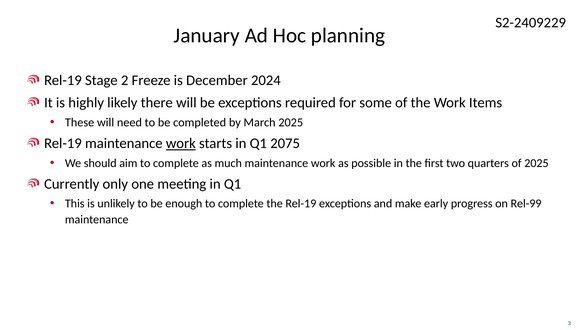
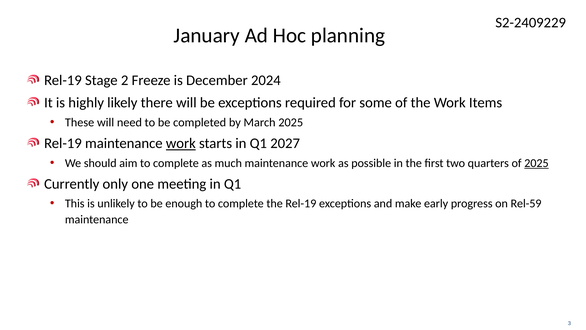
2075: 2075 -> 2027
2025 at (536, 163) underline: none -> present
Rel-99: Rel-99 -> Rel-59
